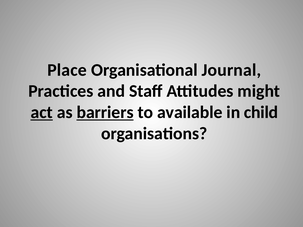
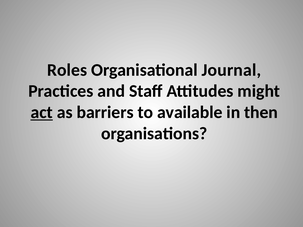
Place: Place -> Roles
barriers underline: present -> none
child: child -> then
